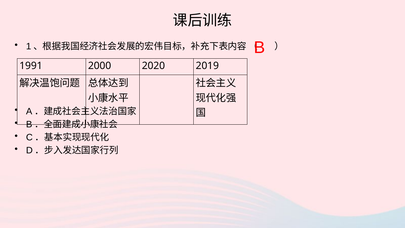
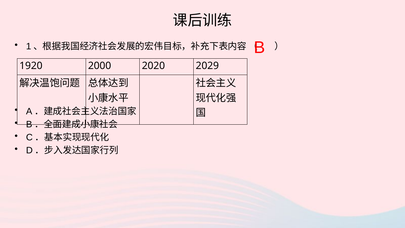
1991: 1991 -> 1920
2019: 2019 -> 2029
